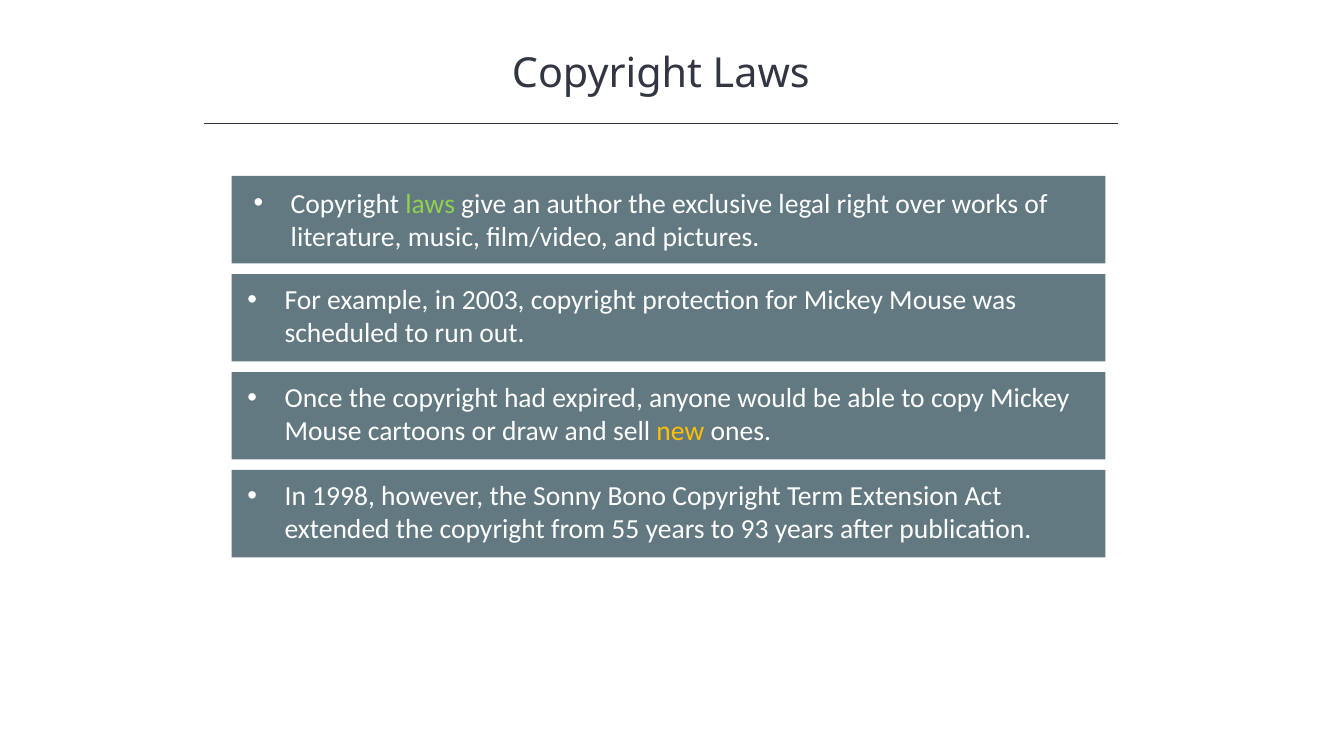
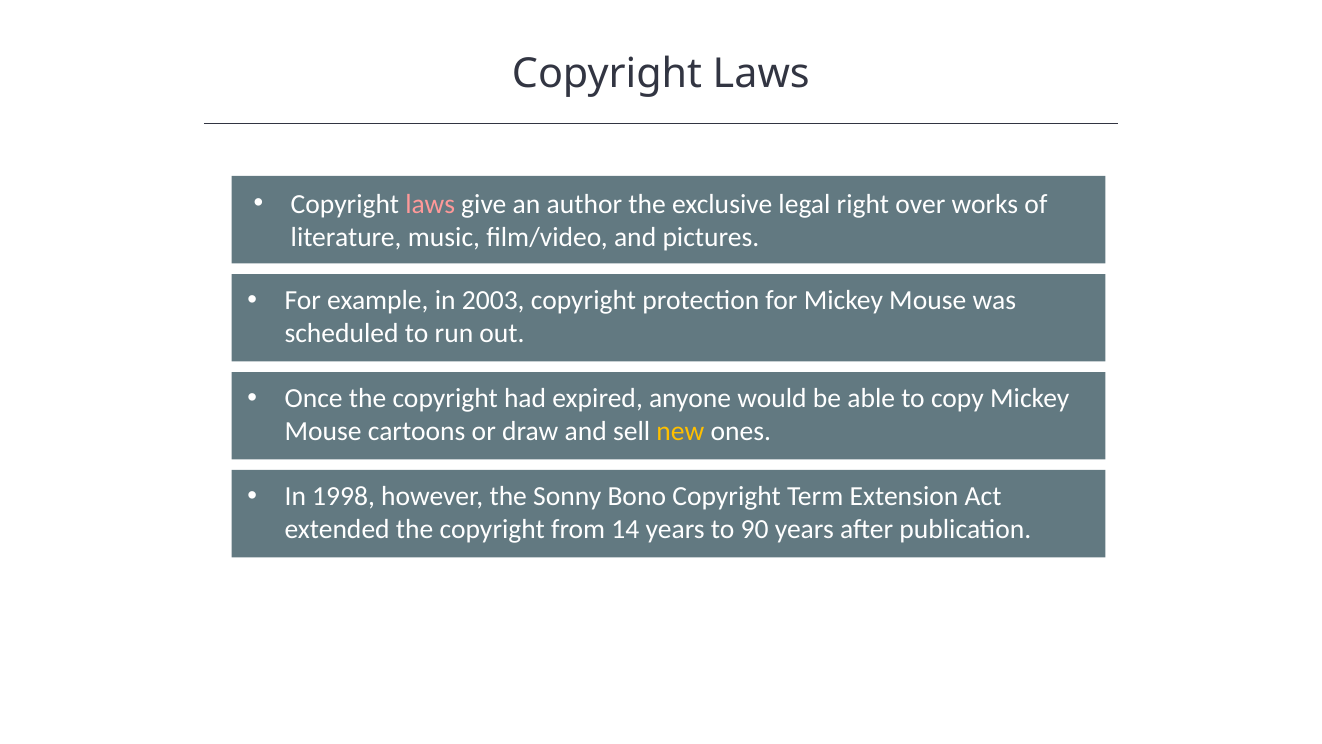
laws at (430, 204) colour: light green -> pink
55: 55 -> 14
93: 93 -> 90
